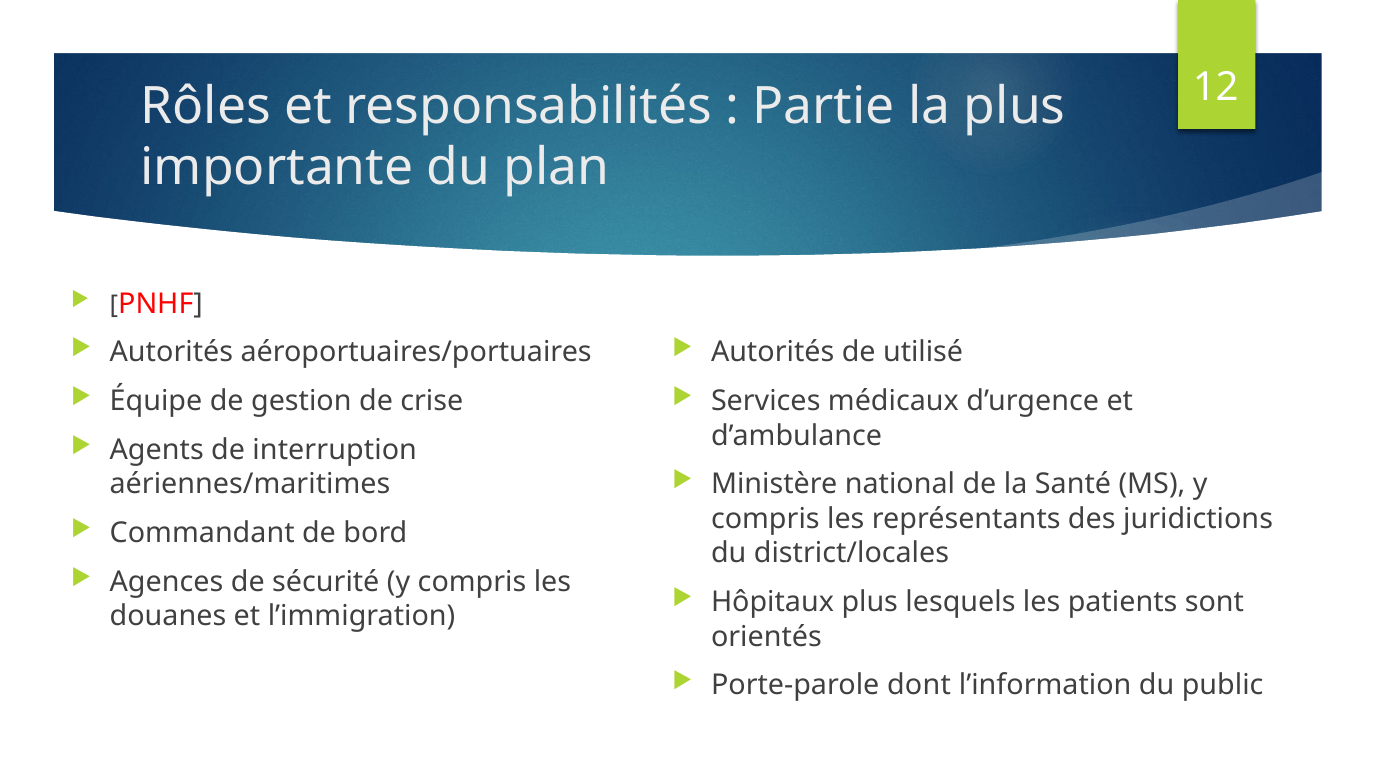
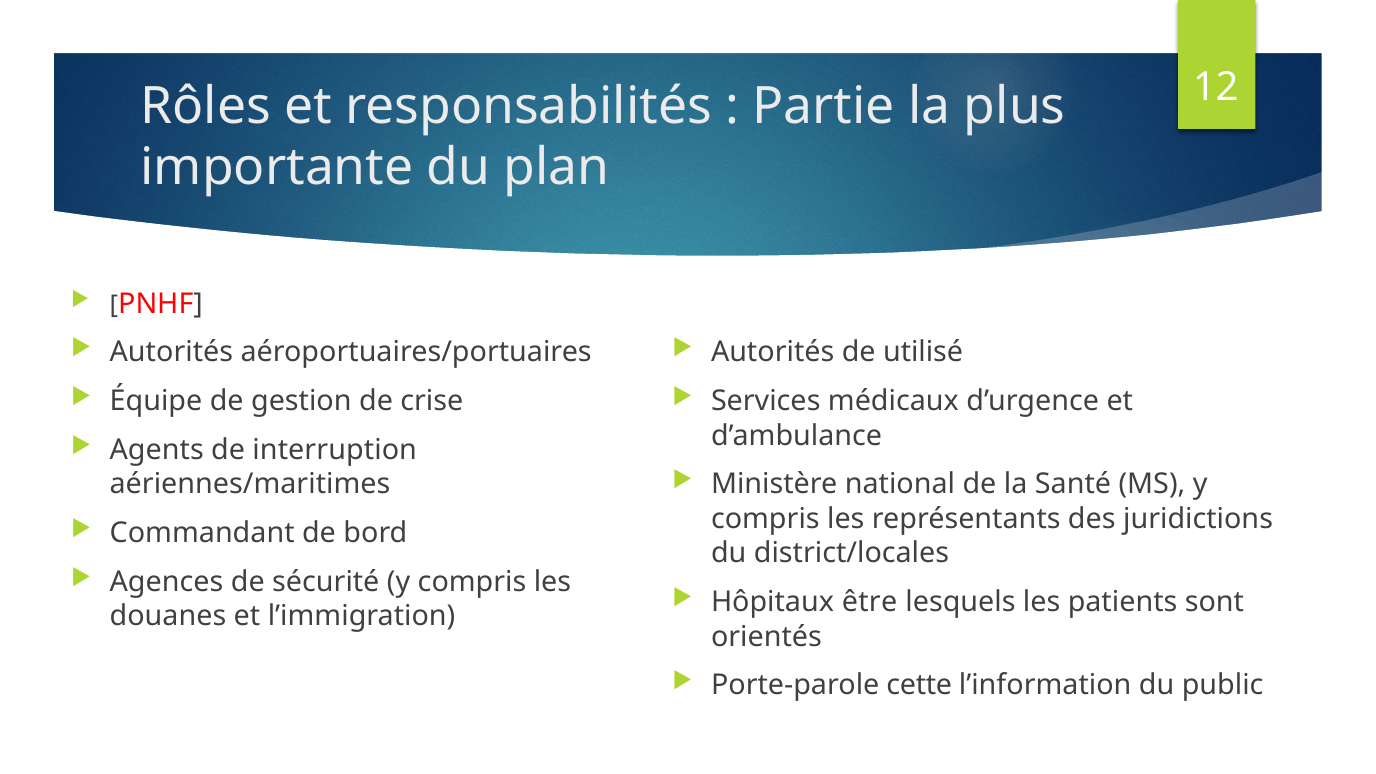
Hôpitaux plus: plus -> être
dont: dont -> cette
